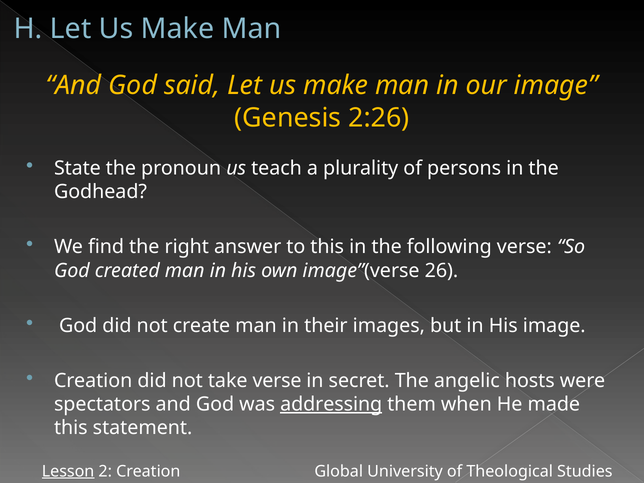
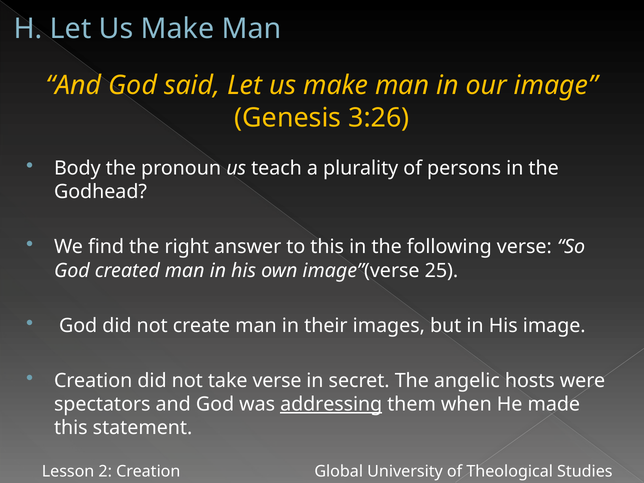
2:26: 2:26 -> 3:26
State: State -> Body
26: 26 -> 25
Lesson underline: present -> none
